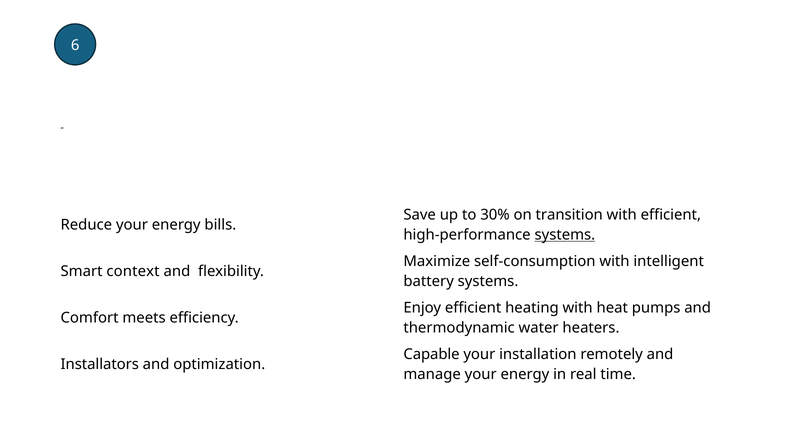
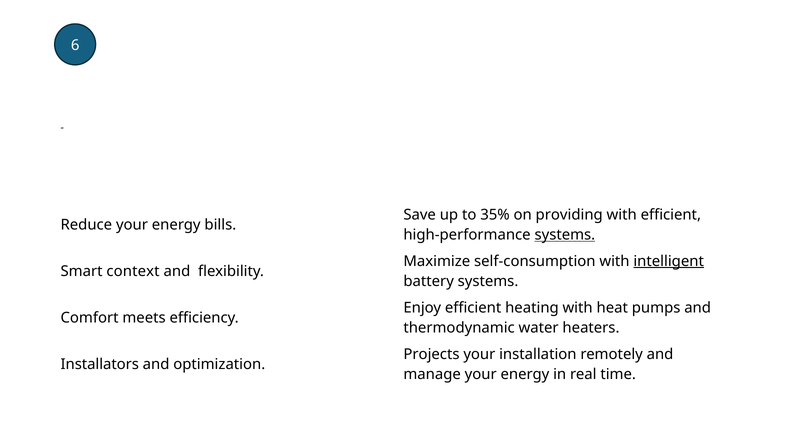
30%: 30% -> 35%
transition: transition -> providing
intelligent underline: none -> present
Capable: Capable -> Projects
